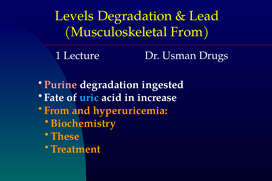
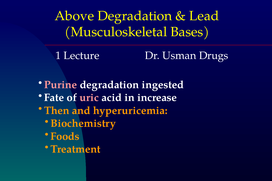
Levels: Levels -> Above
Musculoskeletal From: From -> Bases
uric colour: light blue -> pink
From at (57, 111): From -> Then
These: These -> Foods
